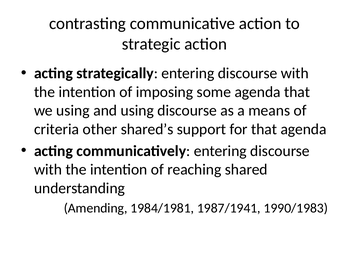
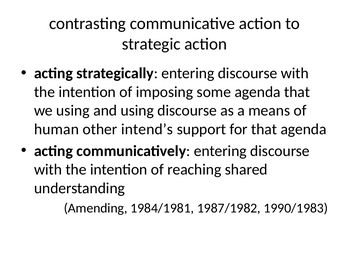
criteria: criteria -> human
shared’s: shared’s -> intend’s
1987/1941: 1987/1941 -> 1987/1982
